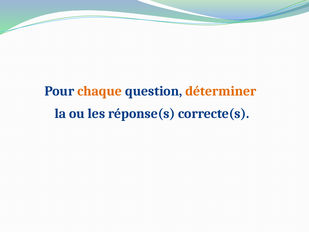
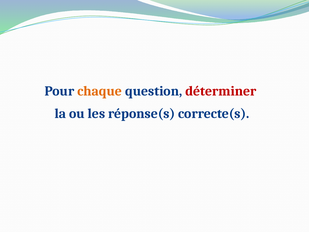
déterminer colour: orange -> red
